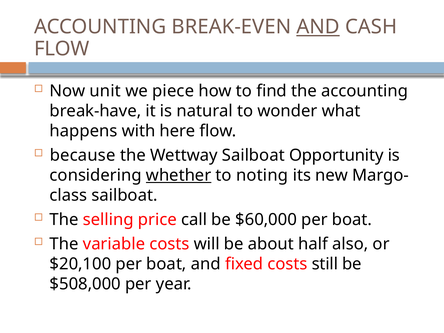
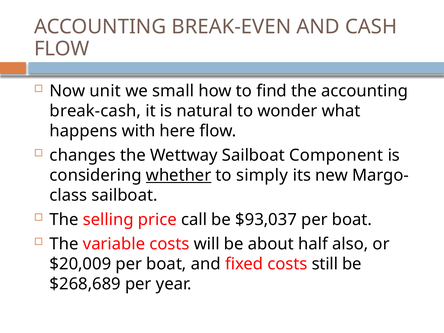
AND at (318, 27) underline: present -> none
piece: piece -> small
break-have: break-have -> break-cash
because: because -> changes
Opportunity: Opportunity -> Component
noting: noting -> simply
$60,000: $60,000 -> $93,037
$20,100: $20,100 -> $20,009
$508,000: $508,000 -> $268,689
